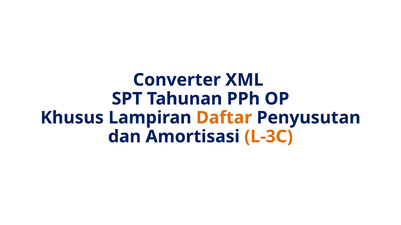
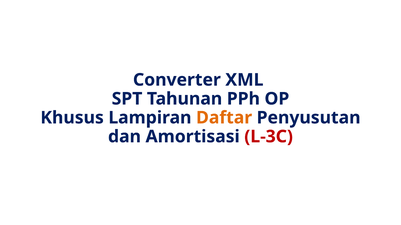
L-3C colour: orange -> red
